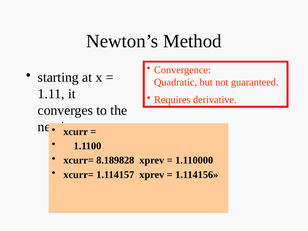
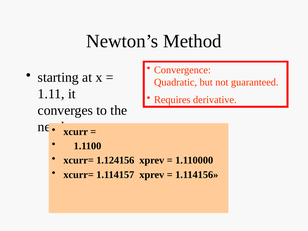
8.189828: 8.189828 -> 1.124156
